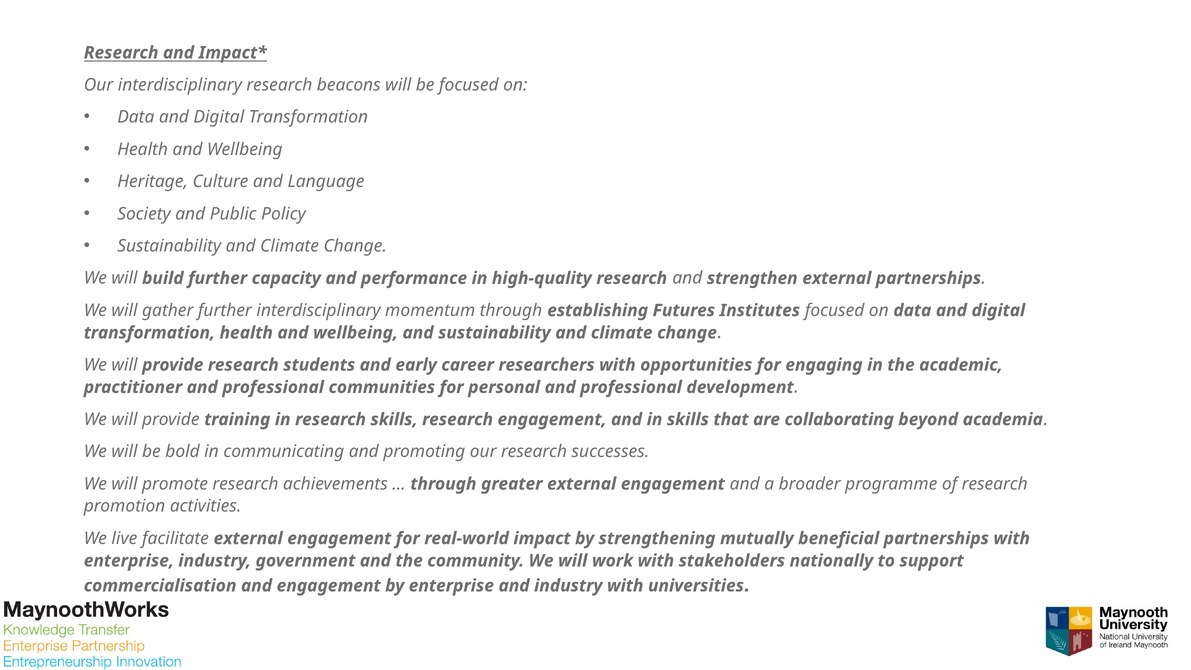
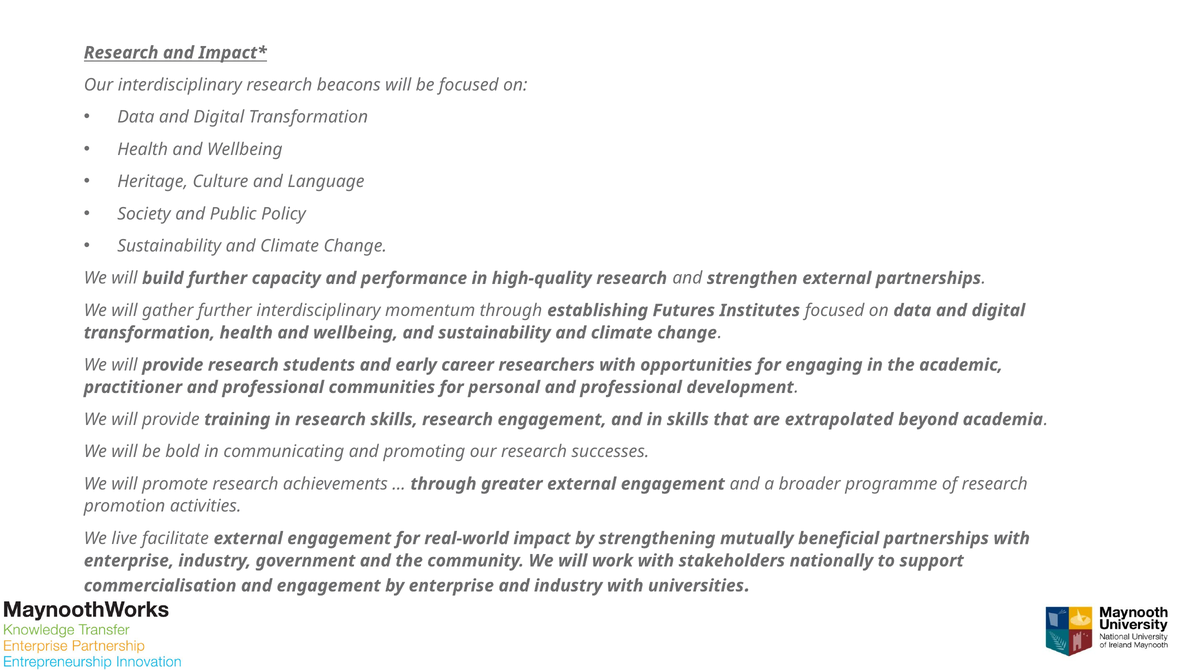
collaborating: collaborating -> extrapolated
